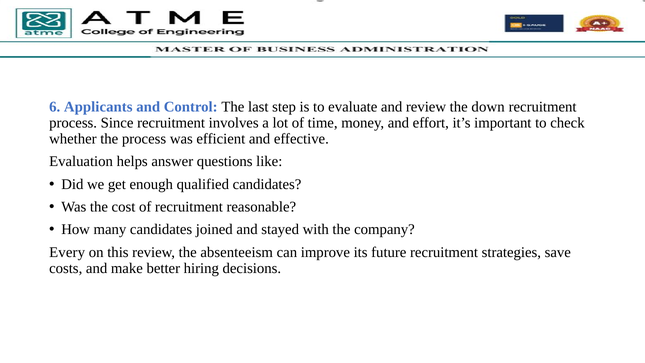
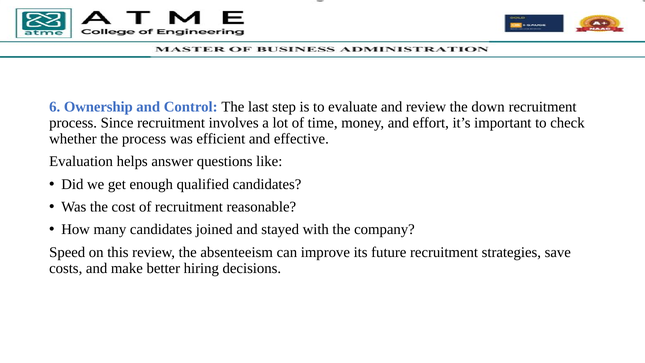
Applicants: Applicants -> Ownership
Every: Every -> Speed
